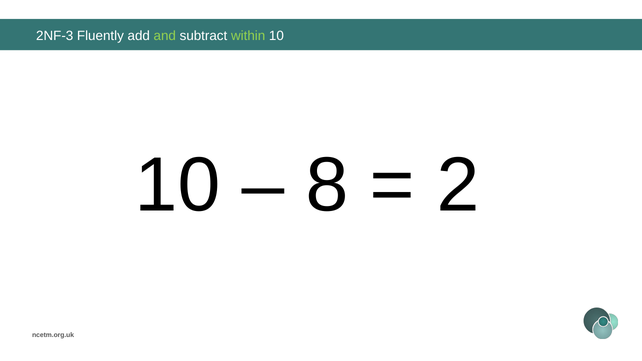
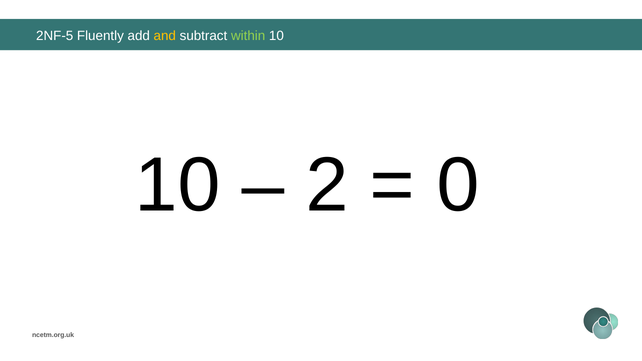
2NF-3: 2NF-3 -> 2NF-5
and colour: light green -> yellow
8: 8 -> 2
2: 2 -> 0
